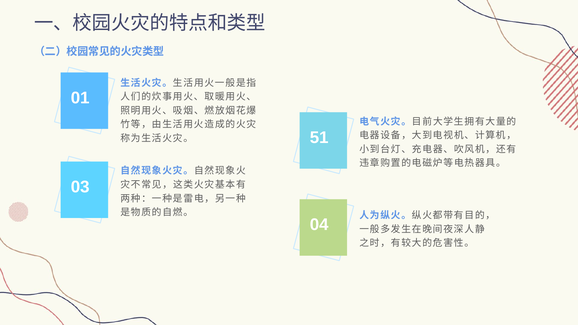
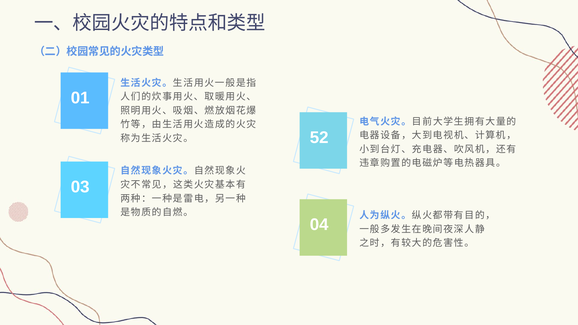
51: 51 -> 52
